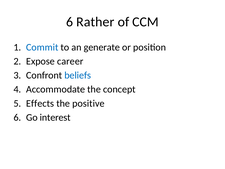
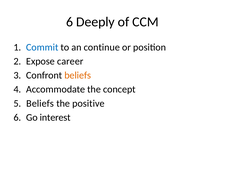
Rather: Rather -> Deeply
generate: generate -> continue
beliefs at (78, 75) colour: blue -> orange
Effects at (40, 103): Effects -> Beliefs
